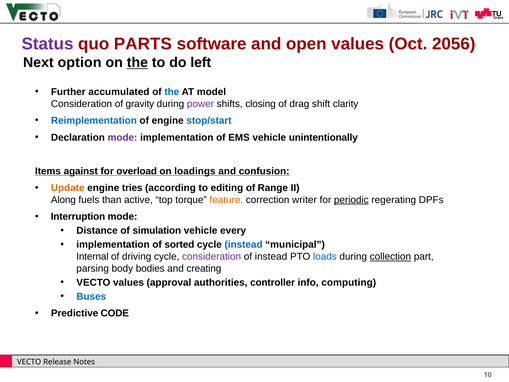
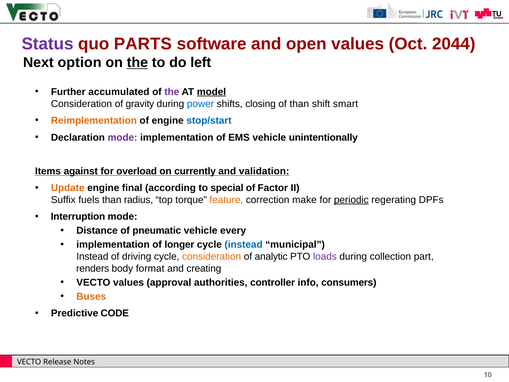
2056: 2056 -> 2044
the at (172, 92) colour: blue -> purple
model underline: none -> present
power colour: purple -> blue
of drag: drag -> than
clarity: clarity -> smart
Reimplementation colour: blue -> orange
loadings: loadings -> currently
confusion: confusion -> validation
tries: tries -> final
editing: editing -> special
Range: Range -> Factor
Along: Along -> Suffix
active: active -> radius
writer: writer -> make
simulation: simulation -> pneumatic
sorted: sorted -> longer
Internal at (92, 256): Internal -> Instead
consideration at (212, 256) colour: purple -> orange
of instead: instead -> analytic
loads colour: blue -> purple
collection underline: present -> none
parsing: parsing -> renders
bodies: bodies -> format
computing: computing -> consumers
Buses colour: blue -> orange
